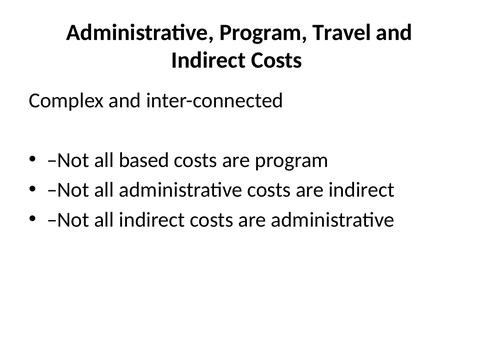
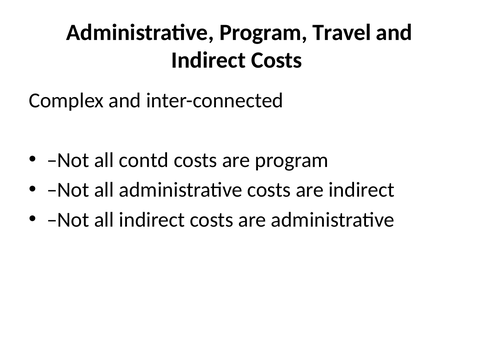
based: based -> contd
